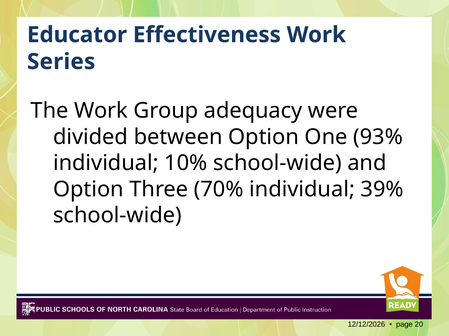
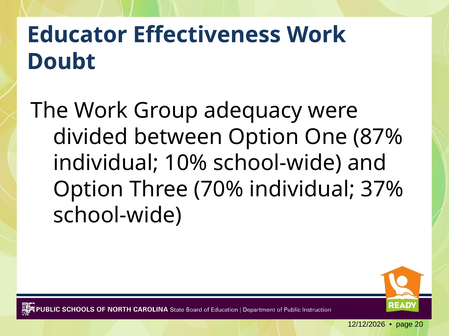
Series: Series -> Doubt
93%: 93% -> 87%
39%: 39% -> 37%
